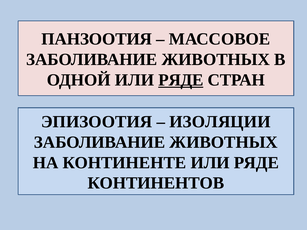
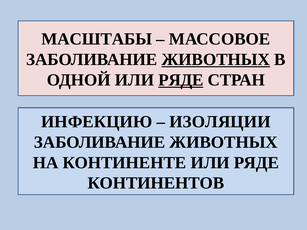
ПАНЗООТИЯ: ПАНЗООТИЯ -> МАСШТАБЫ
ЖИВОТНЫХ at (216, 60) underline: none -> present
ЭПИЗООТИЯ: ЭПИЗООТИЯ -> ИНФЕКЦИЮ
